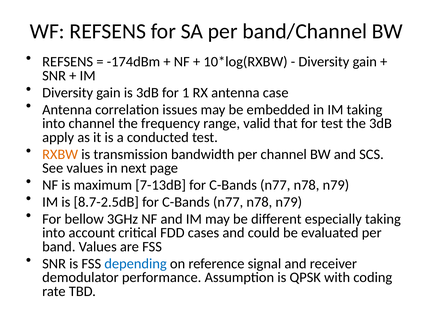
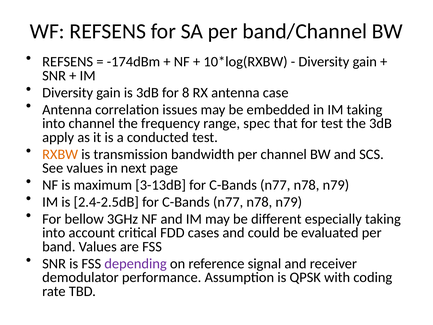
1: 1 -> 8
valid: valid -> spec
7-13dB: 7-13dB -> 3-13dB
8.7-2.5dB: 8.7-2.5dB -> 2.4-2.5dB
depending colour: blue -> purple
